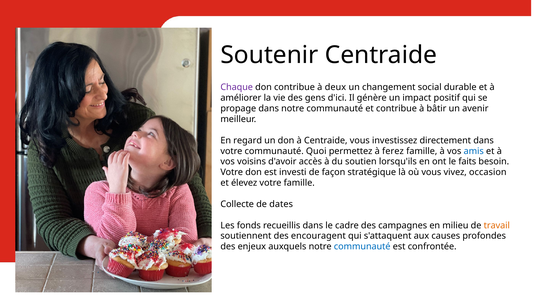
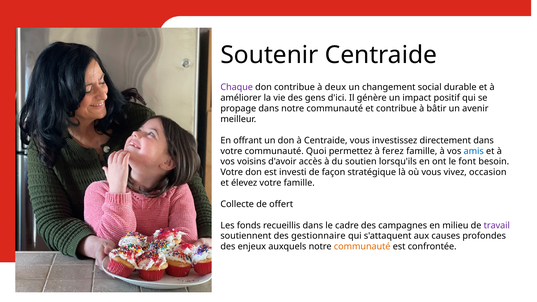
regard: regard -> offrant
faits: faits -> font
dates: dates -> offert
travail colour: orange -> purple
encouragent: encouragent -> gestionnaire
communauté at (362, 247) colour: blue -> orange
